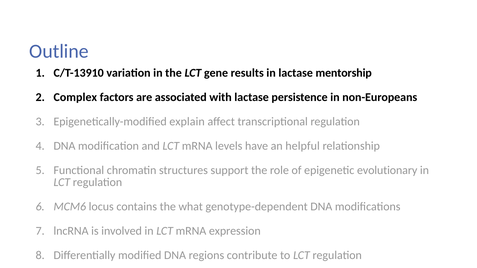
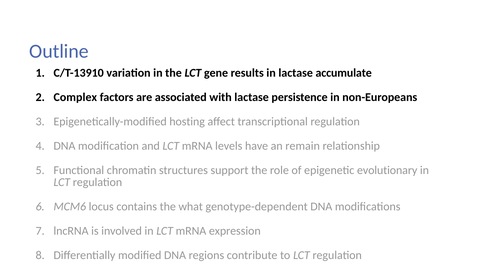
mentorship: mentorship -> accumulate
explain: explain -> hosting
helpful: helpful -> remain
